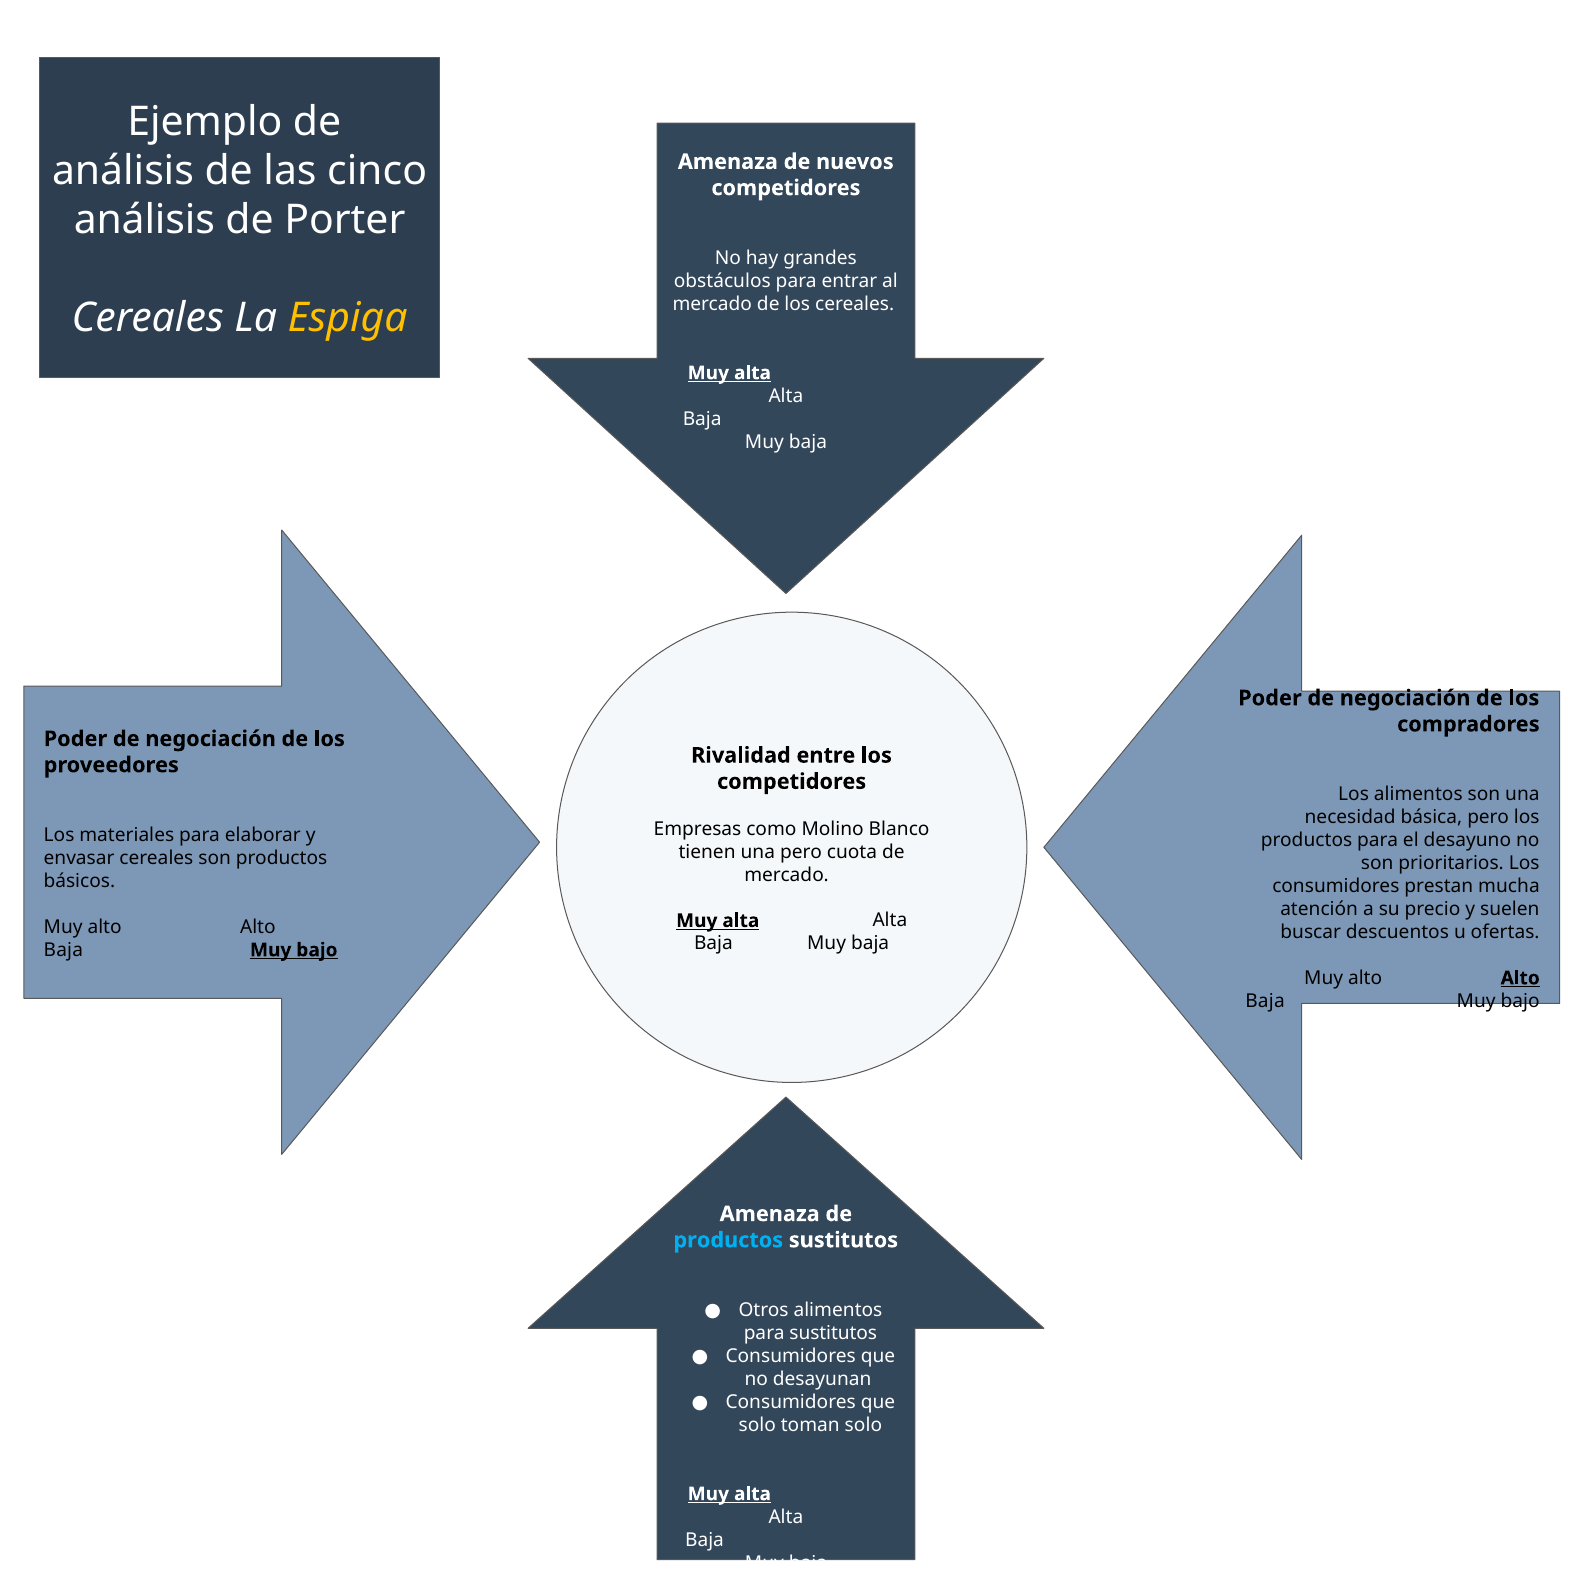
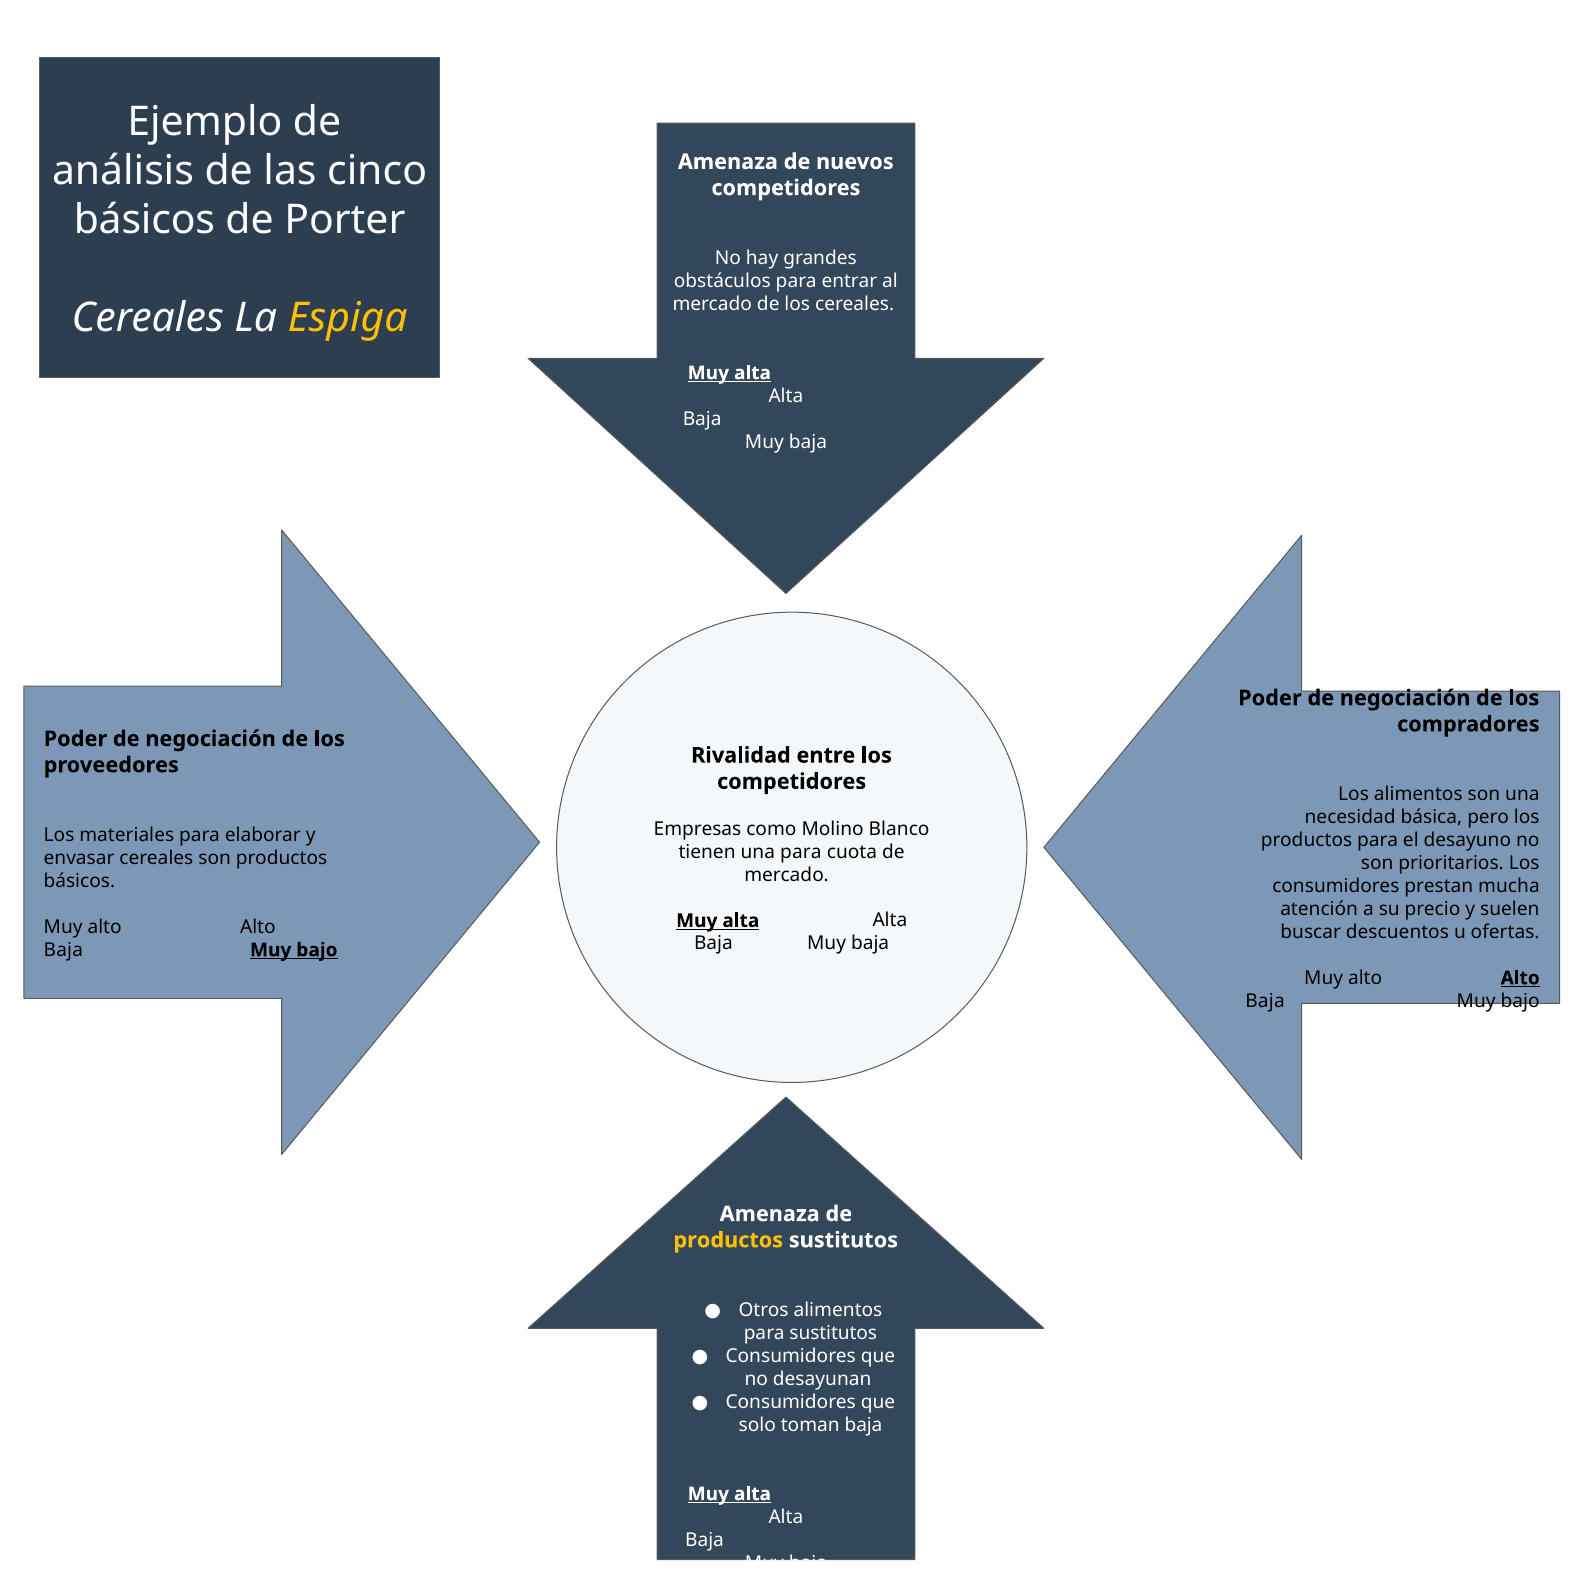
análisis at (144, 220): análisis -> básicos
una pero: pero -> para
productos at (728, 1240) colour: light blue -> yellow
toman solo: solo -> baja
